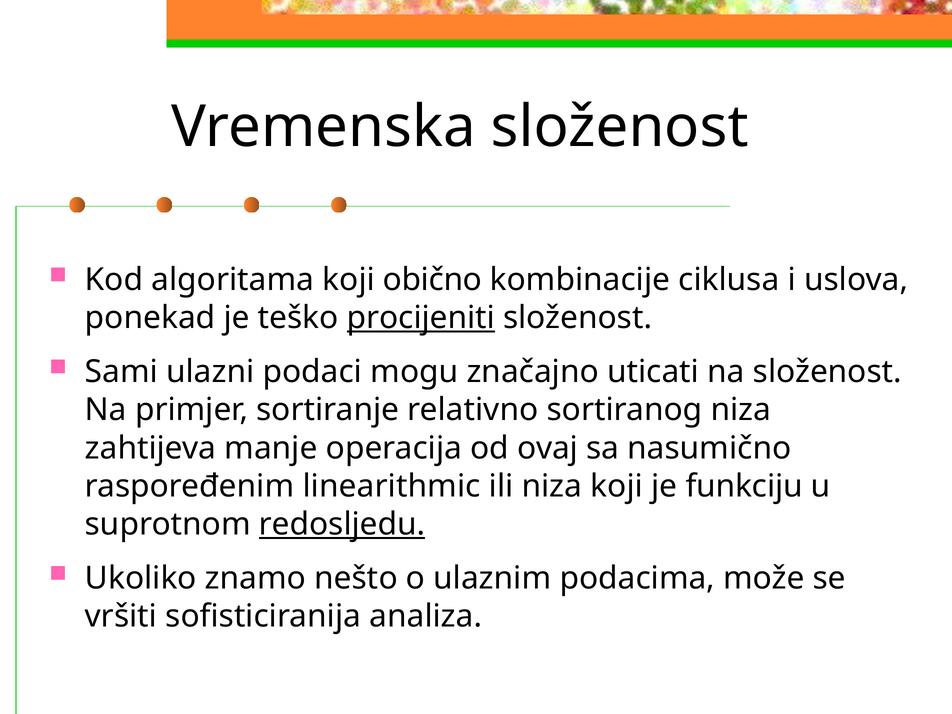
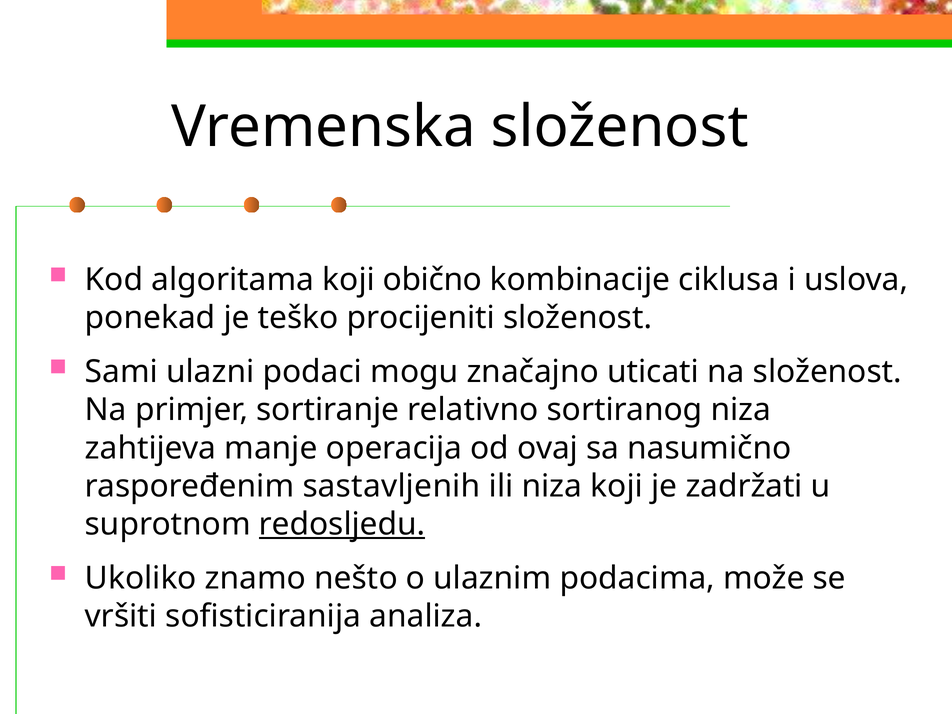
procijeniti underline: present -> none
linearithmic: linearithmic -> sastavljenih
funkciju: funkciju -> zadržati
